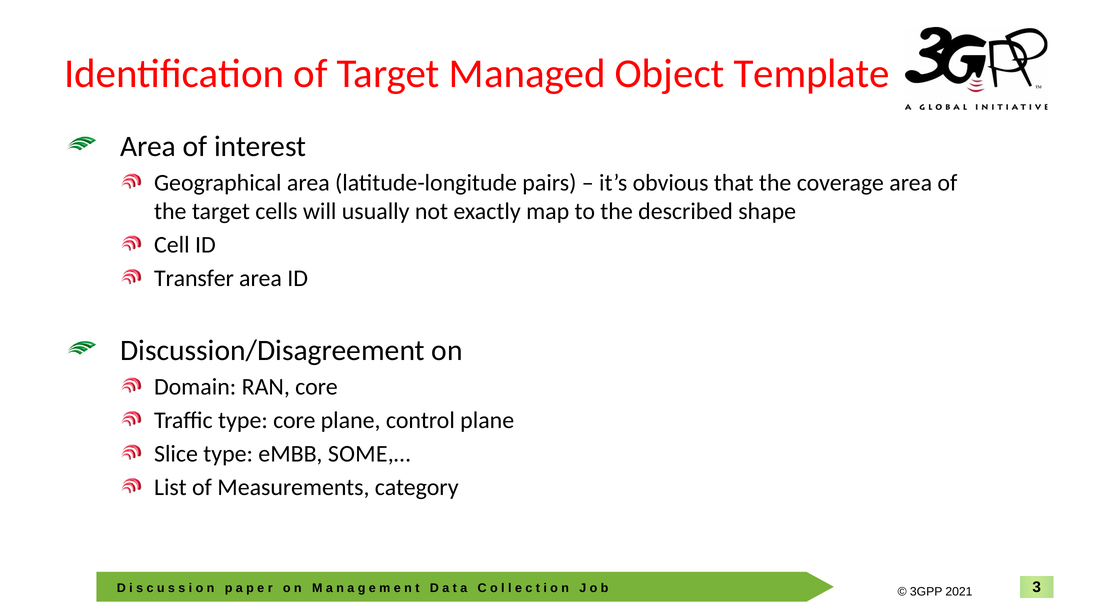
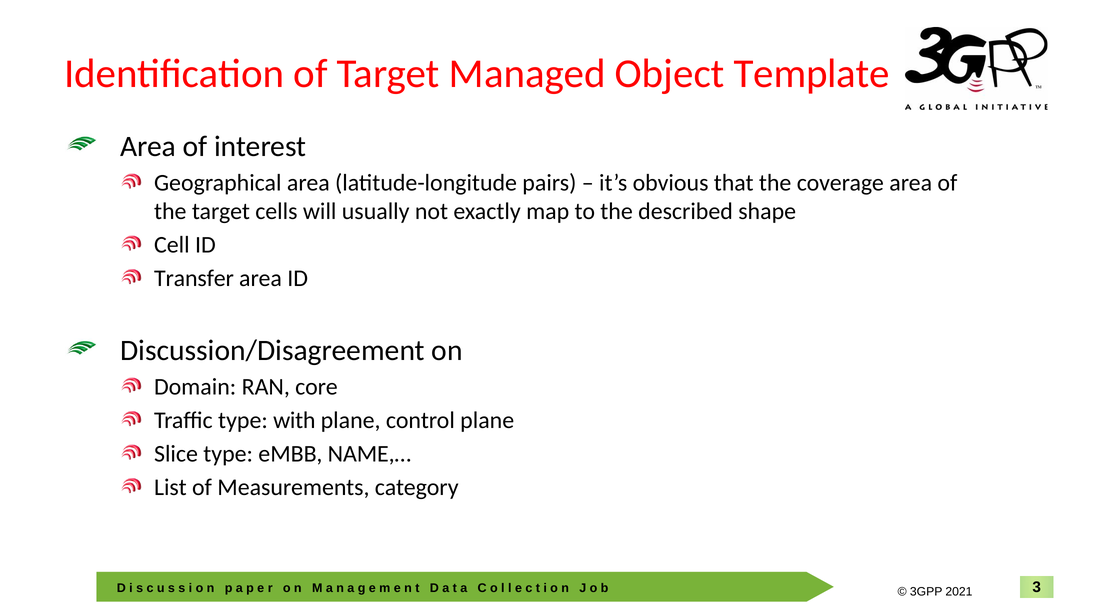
type core: core -> with
SOME,…: SOME,… -> NAME,…
